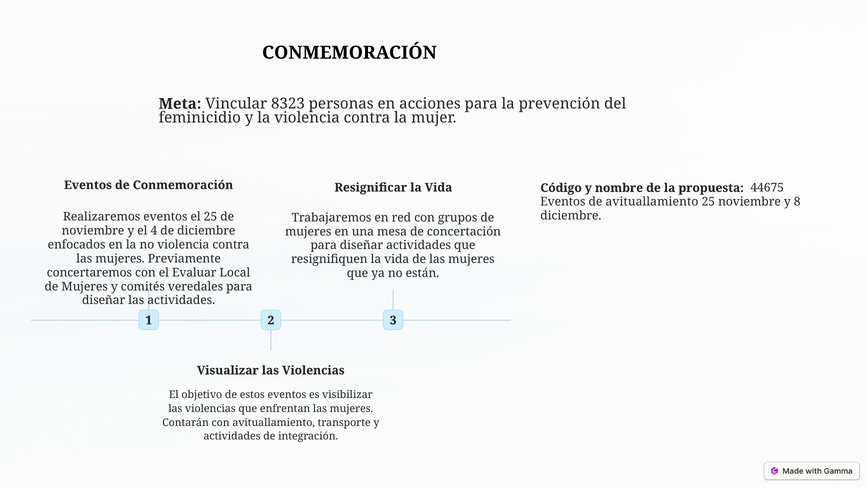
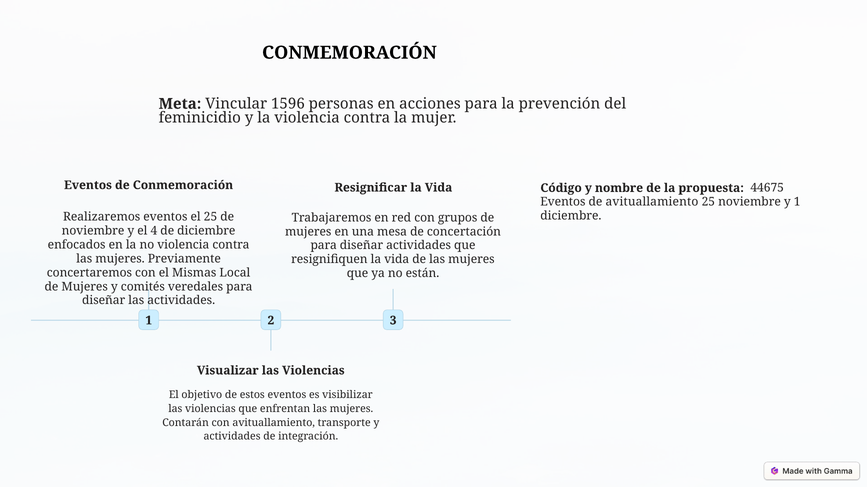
8323: 8323 -> 1596
y 8: 8 -> 1
Evaluar: Evaluar -> Mismas
